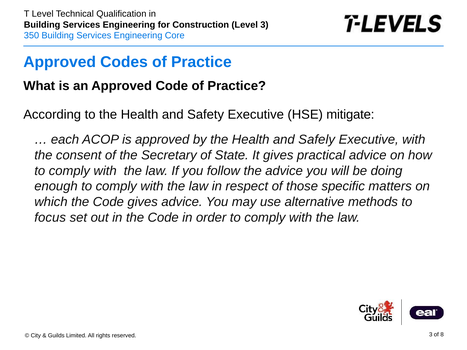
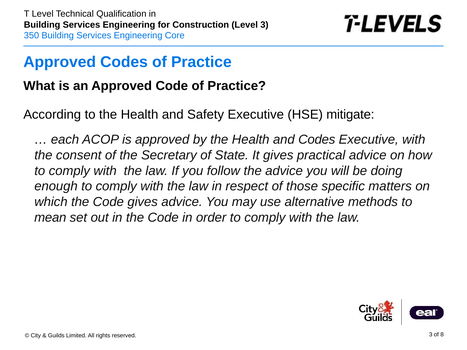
and Safely: Safely -> Codes
focus: focus -> mean
